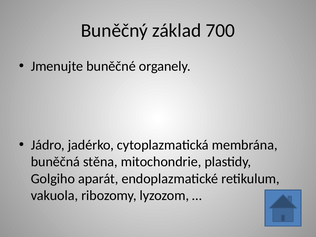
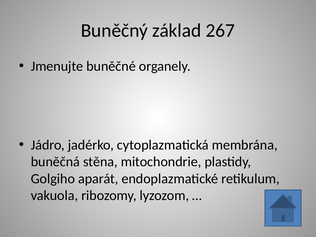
700: 700 -> 267
